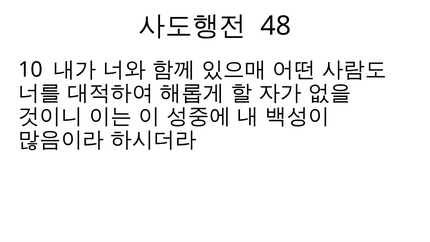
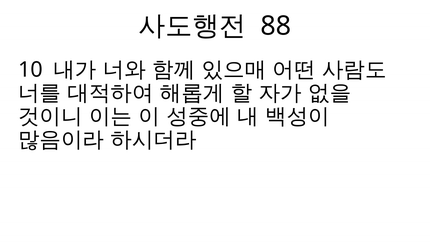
48: 48 -> 88
